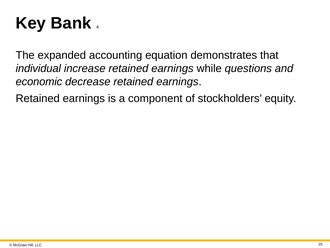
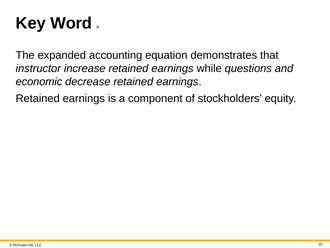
Bank: Bank -> Word
individual: individual -> instructor
